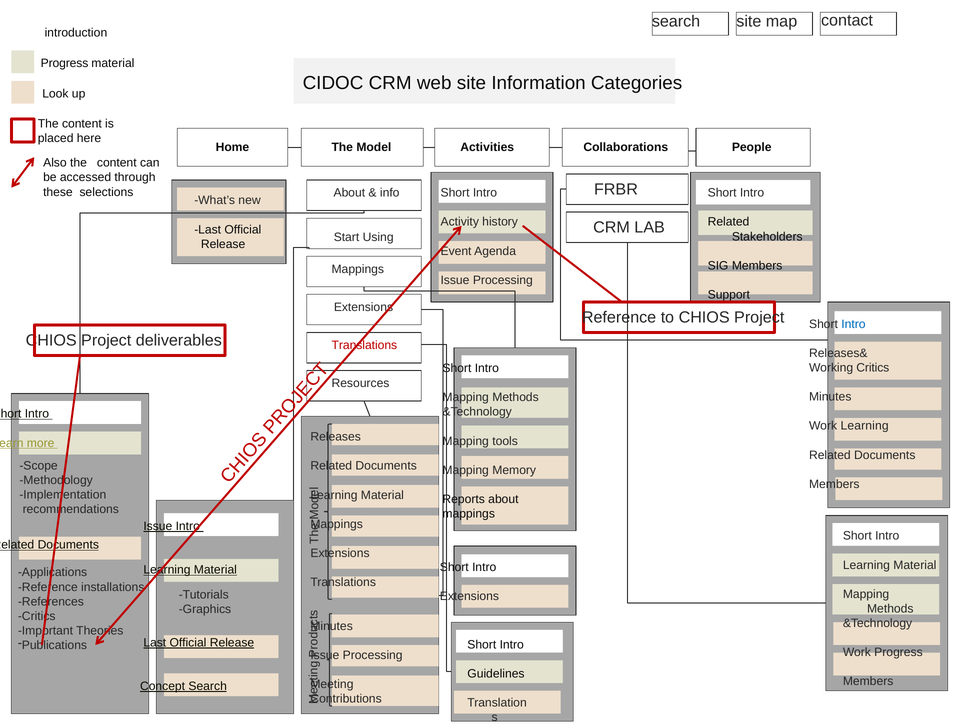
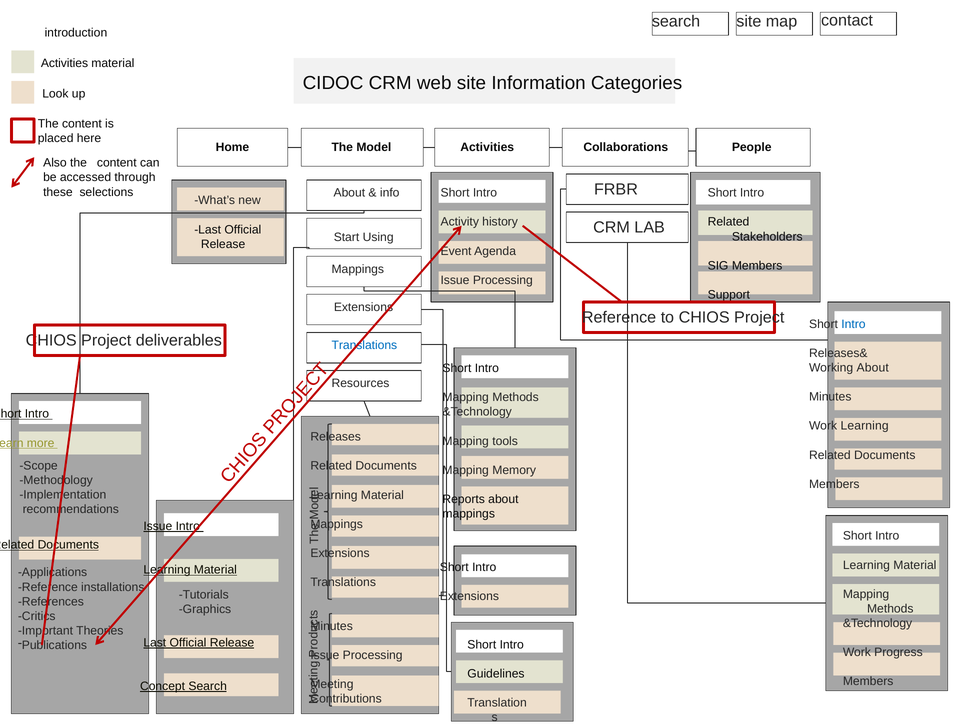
Progress at (65, 63): Progress -> Activities
Translations at (364, 346) colour: red -> blue
Working Critics: Critics -> About
